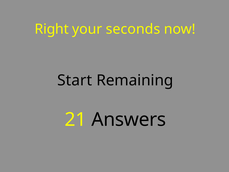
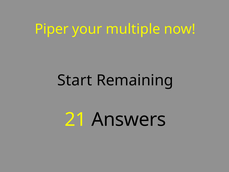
Right: Right -> Piper
seconds: seconds -> multiple
